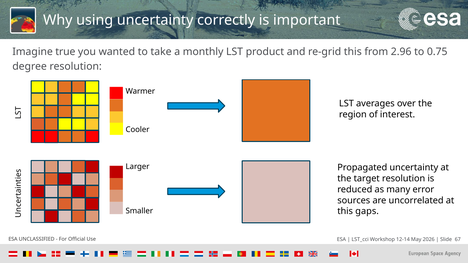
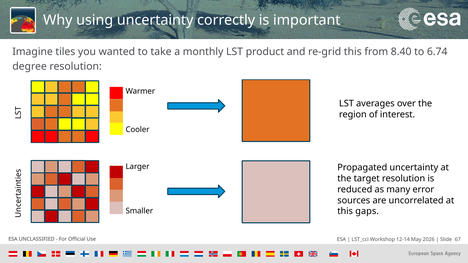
true: true -> tiles
2.96: 2.96 -> 8.40
0.75: 0.75 -> 6.74
